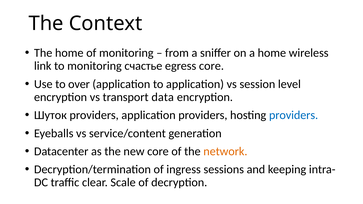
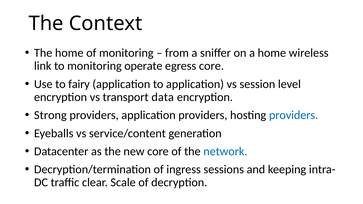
счастье: счастье -> operate
over: over -> fairy
Шуток: Шуток -> Strong
network colour: orange -> blue
